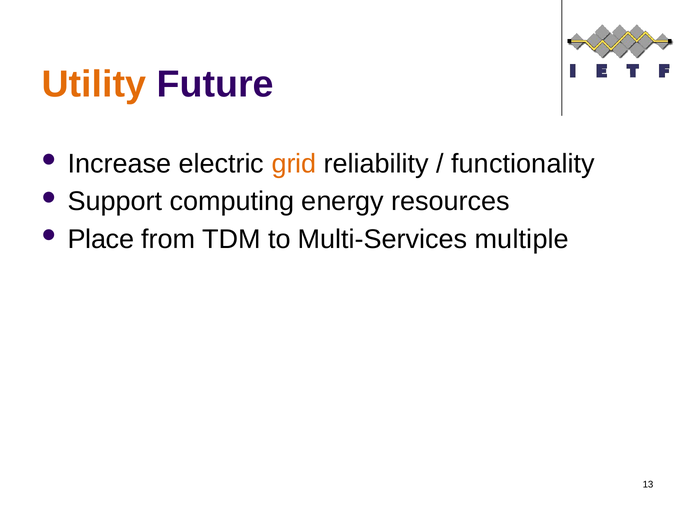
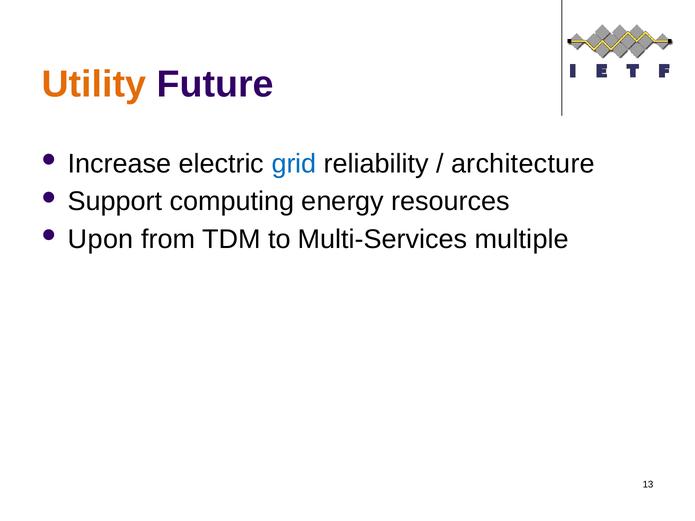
grid colour: orange -> blue
functionality: functionality -> architecture
Place: Place -> Upon
